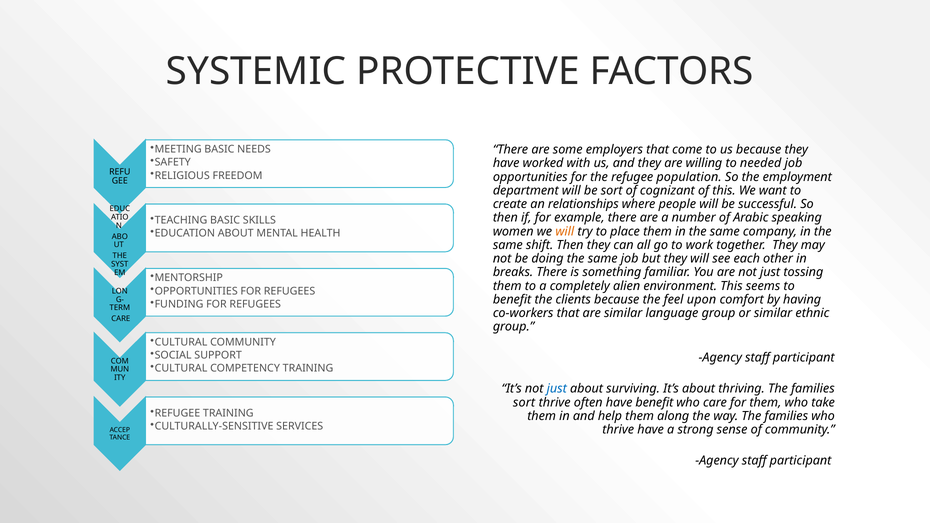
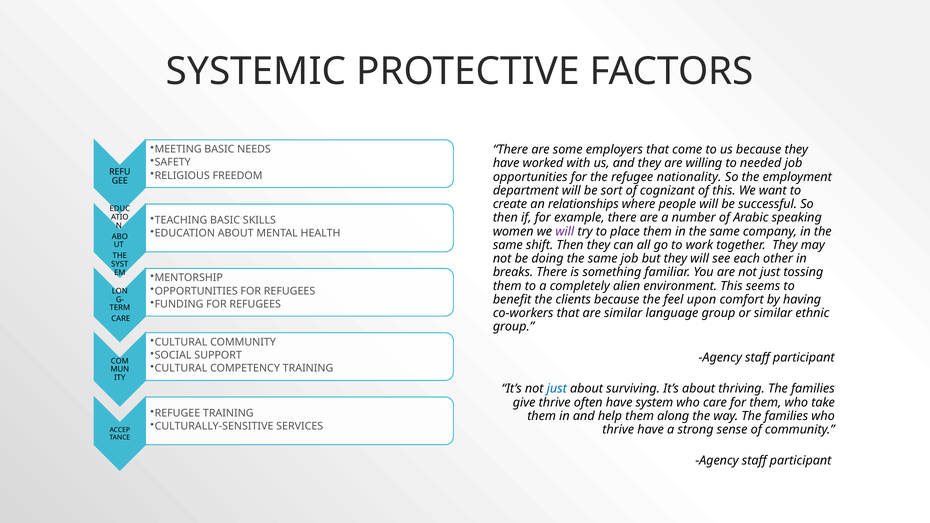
population: population -> nationality
will at (565, 232) colour: orange -> purple
sort at (524, 403): sort -> give
have benefit: benefit -> system
